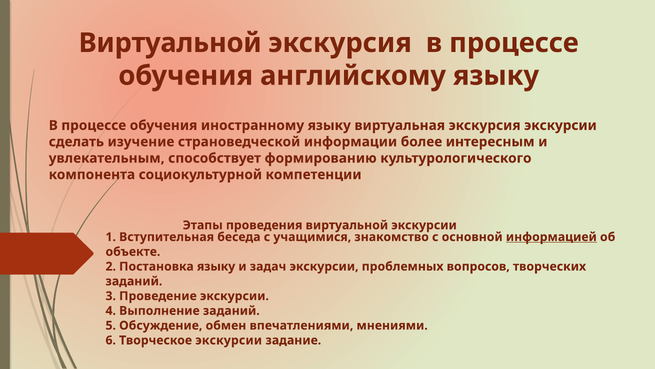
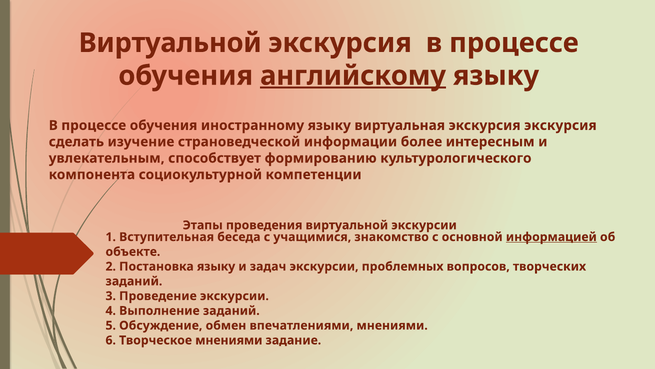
английскому underline: none -> present
экскурсия экскурсии: экскурсии -> экскурсия
Творческое экскурсии: экскурсии -> мнениями
